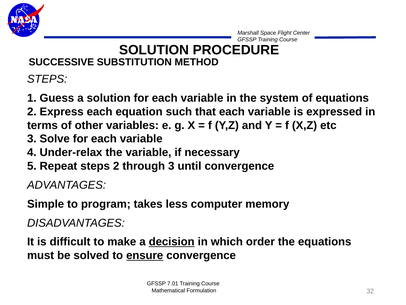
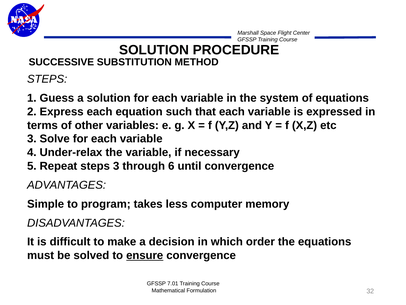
steps 2: 2 -> 3
through 3: 3 -> 6
decision underline: present -> none
